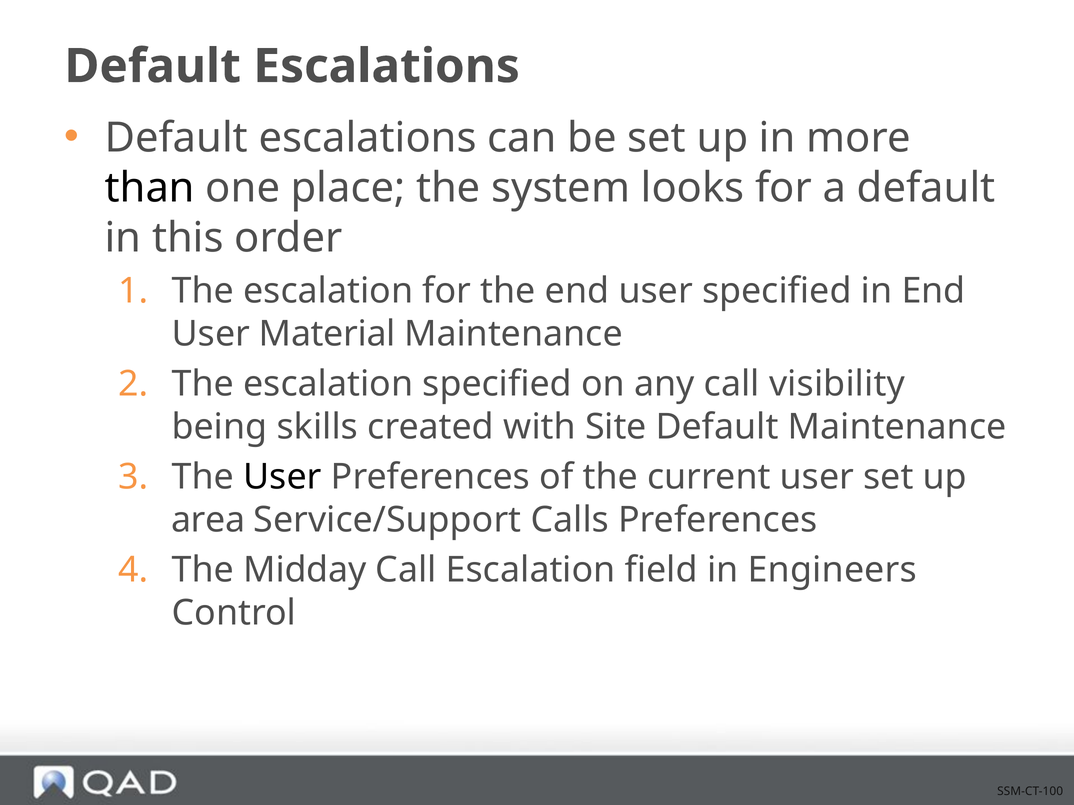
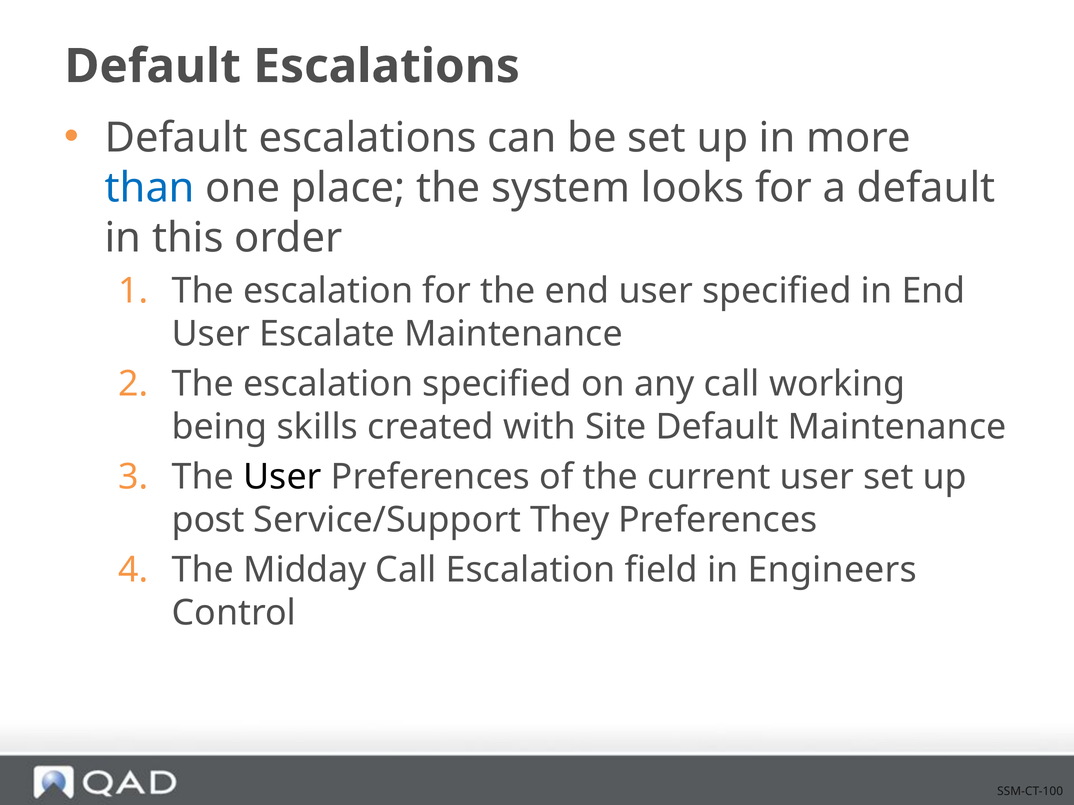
than colour: black -> blue
Material: Material -> Escalate
visibility: visibility -> working
area: area -> post
Calls: Calls -> They
